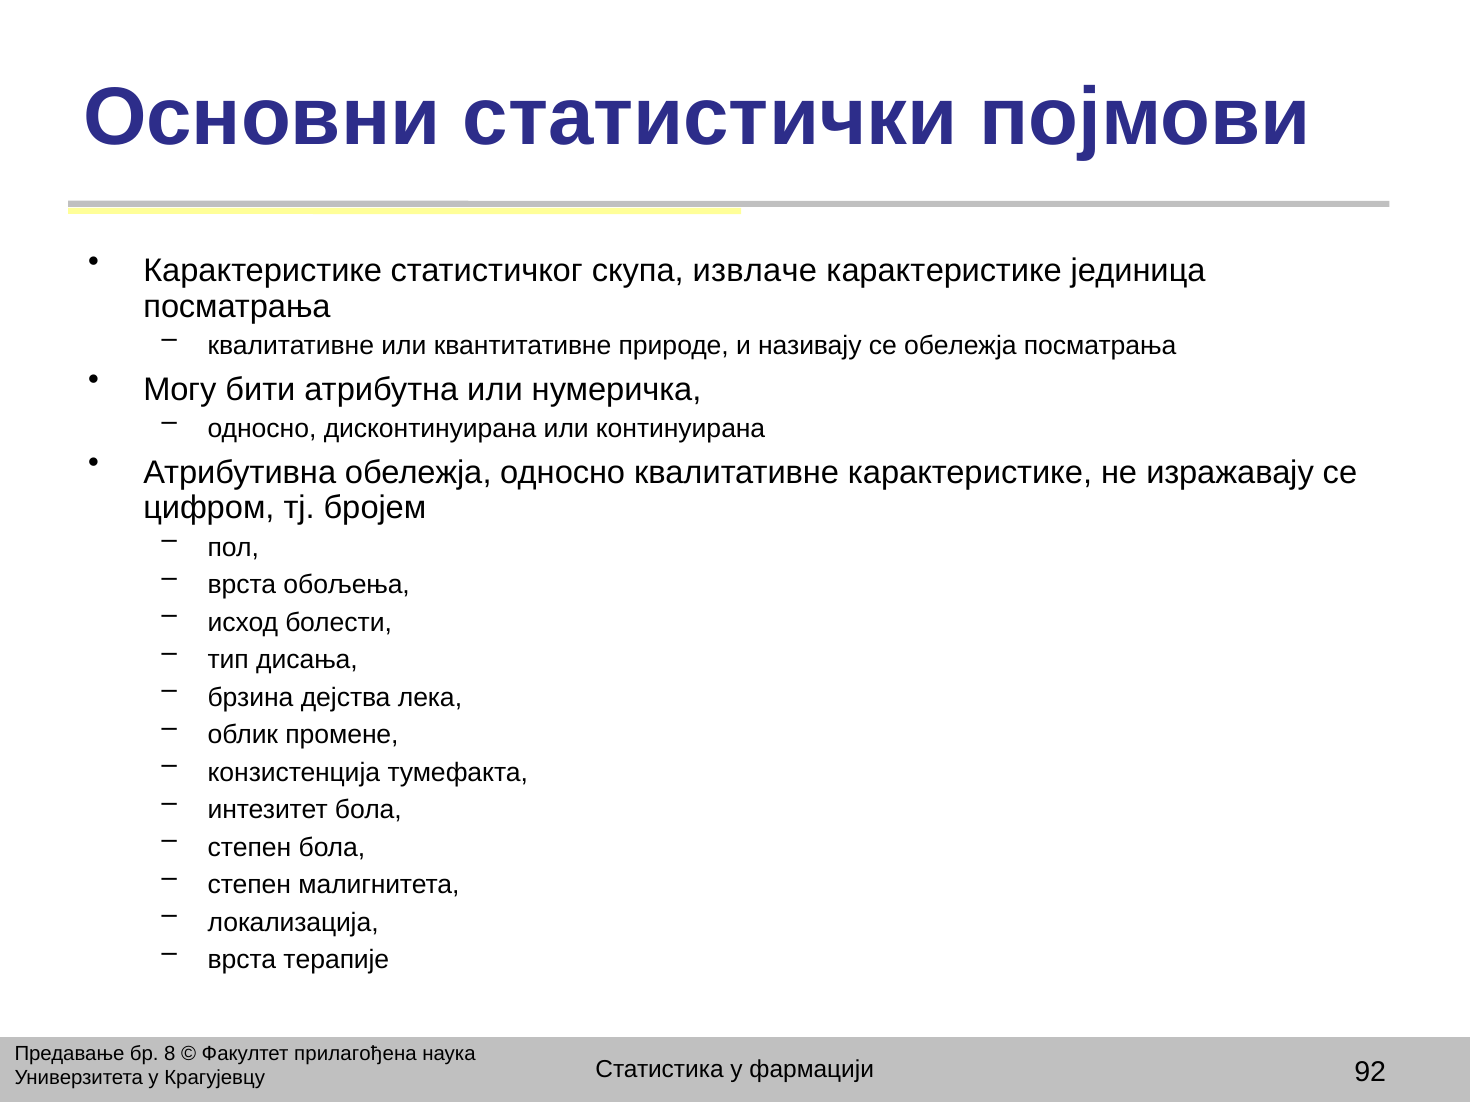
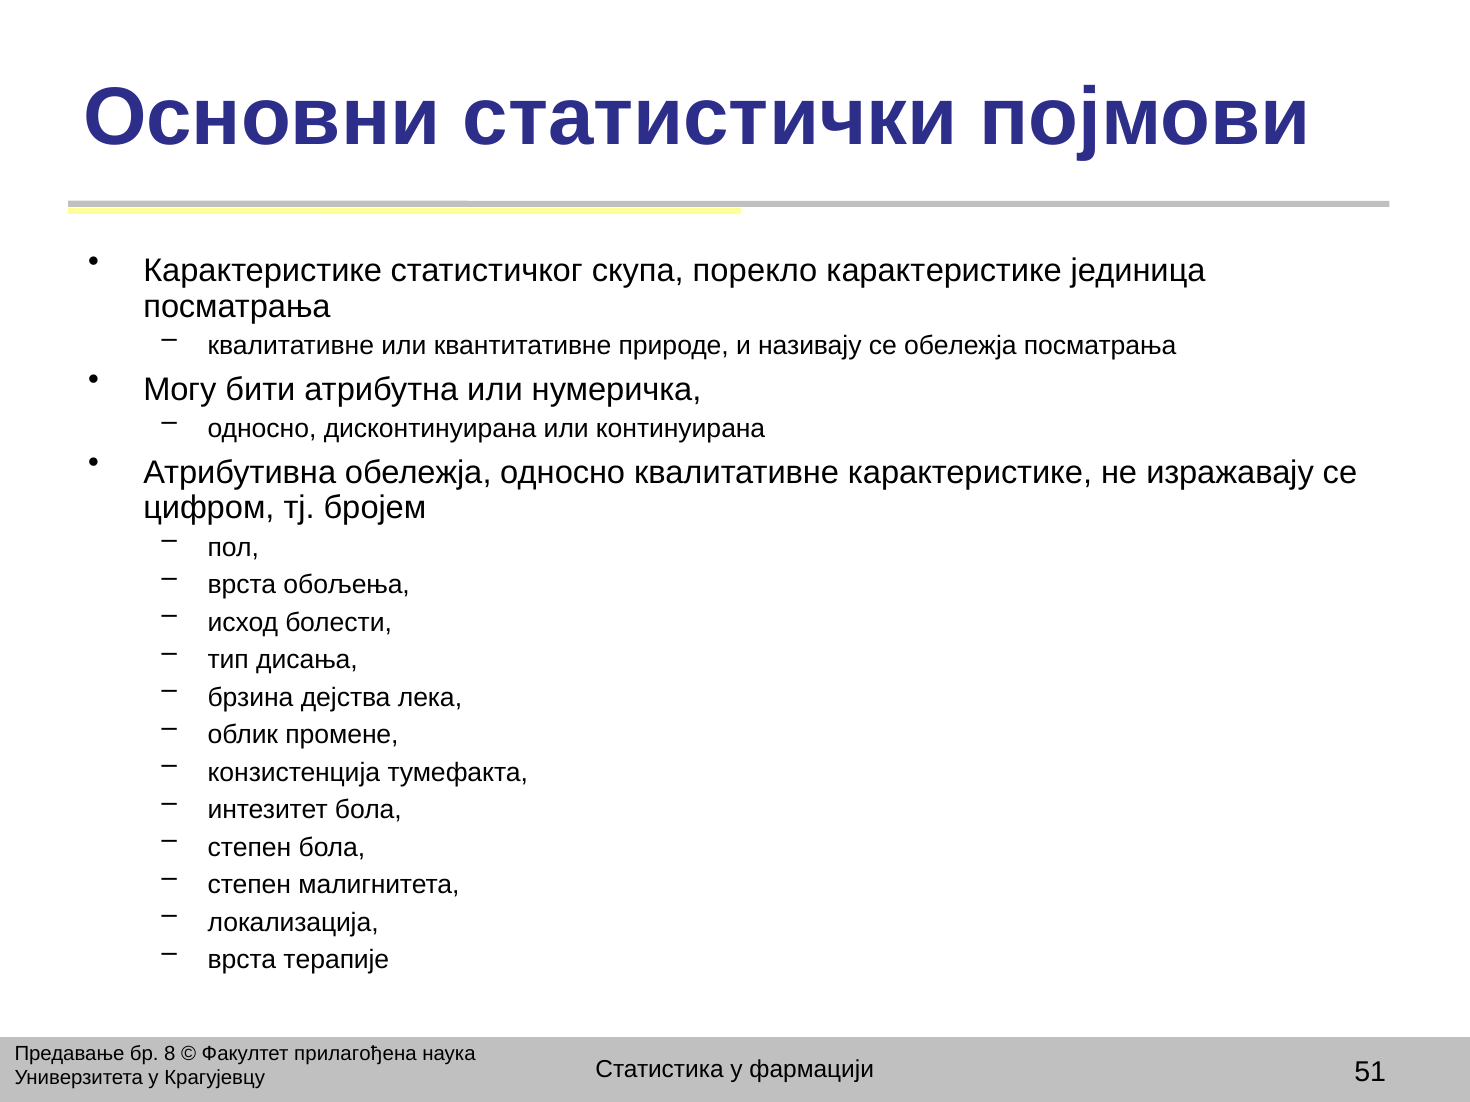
извлаче: извлаче -> порекло
92: 92 -> 51
